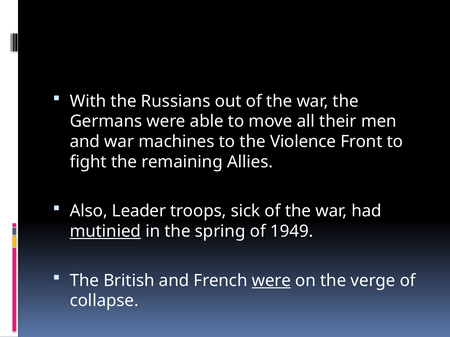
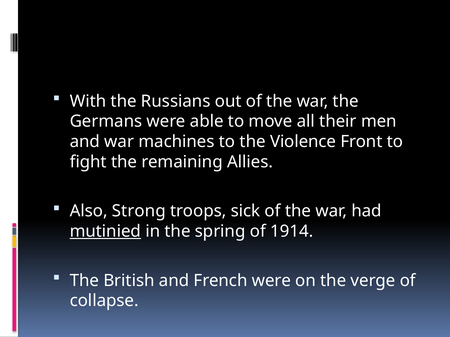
Leader: Leader -> Strong
1949: 1949 -> 1914
were at (271, 281) underline: present -> none
